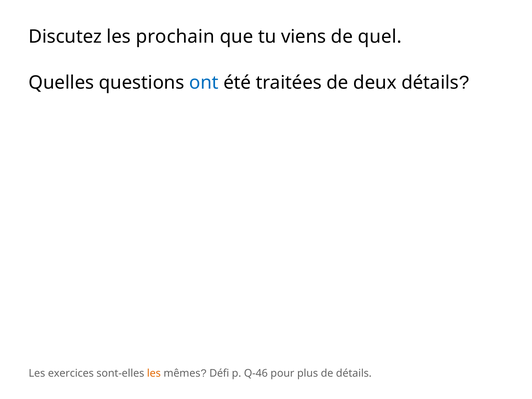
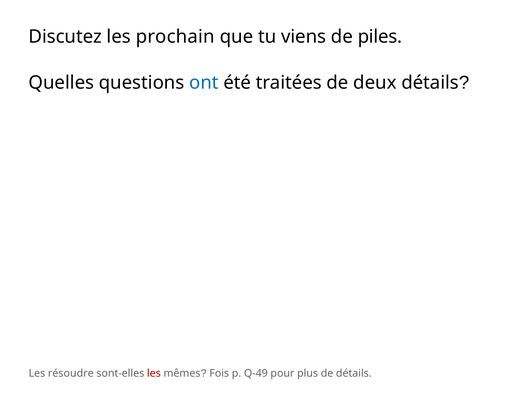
quel: quel -> piles
exercices: exercices -> résoudre
les at (154, 373) colour: orange -> red
Défi: Défi -> Fois
Q-46: Q-46 -> Q-49
